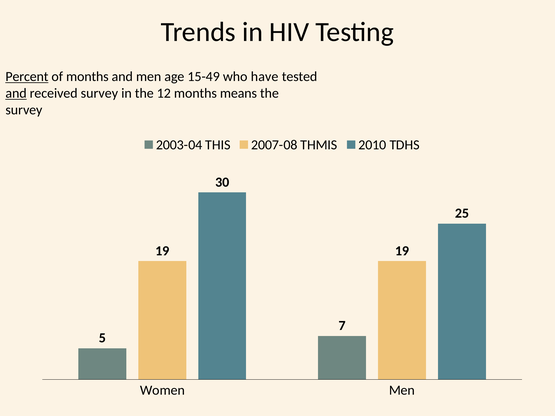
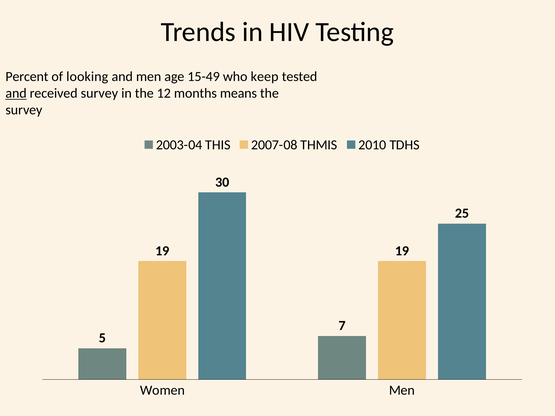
Percent underline: present -> none
of months: months -> looking
have: have -> keep
